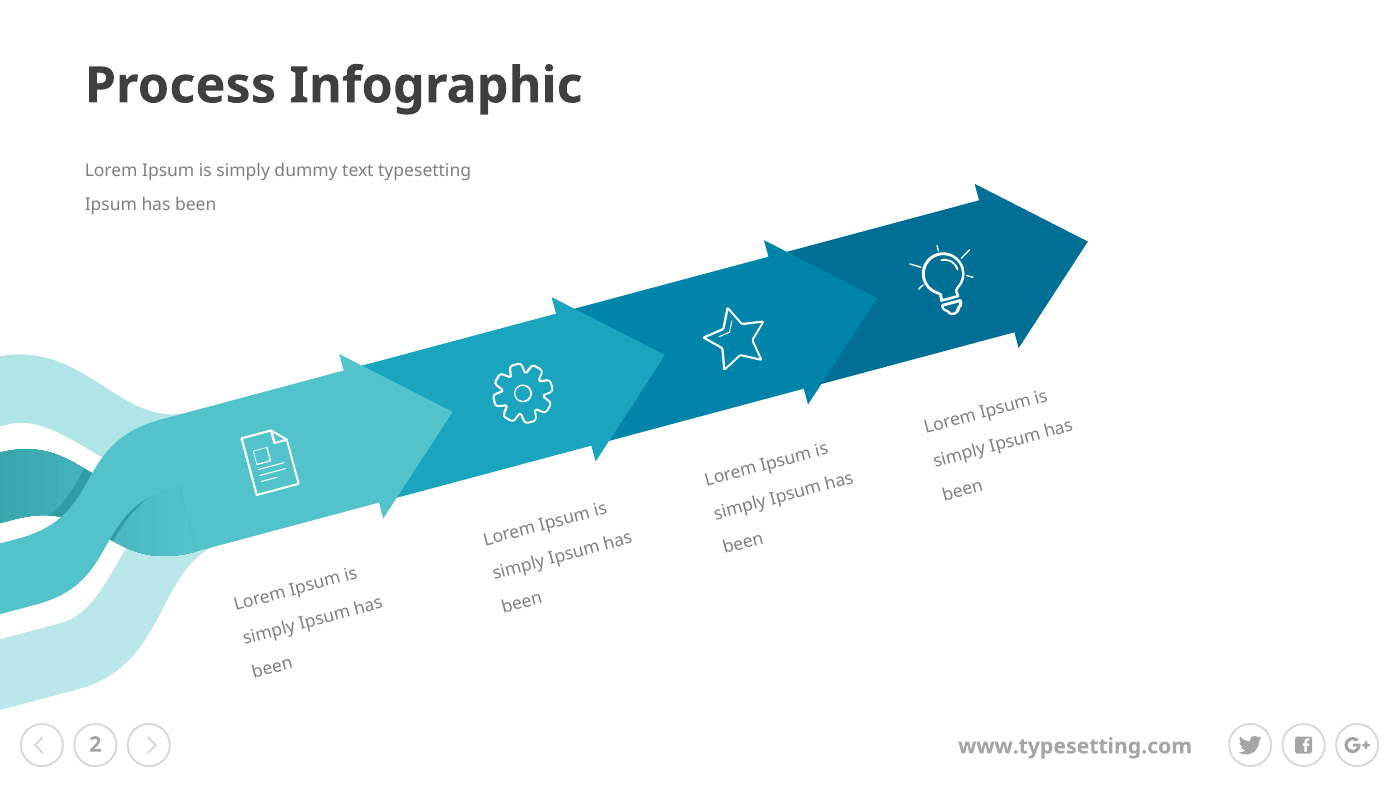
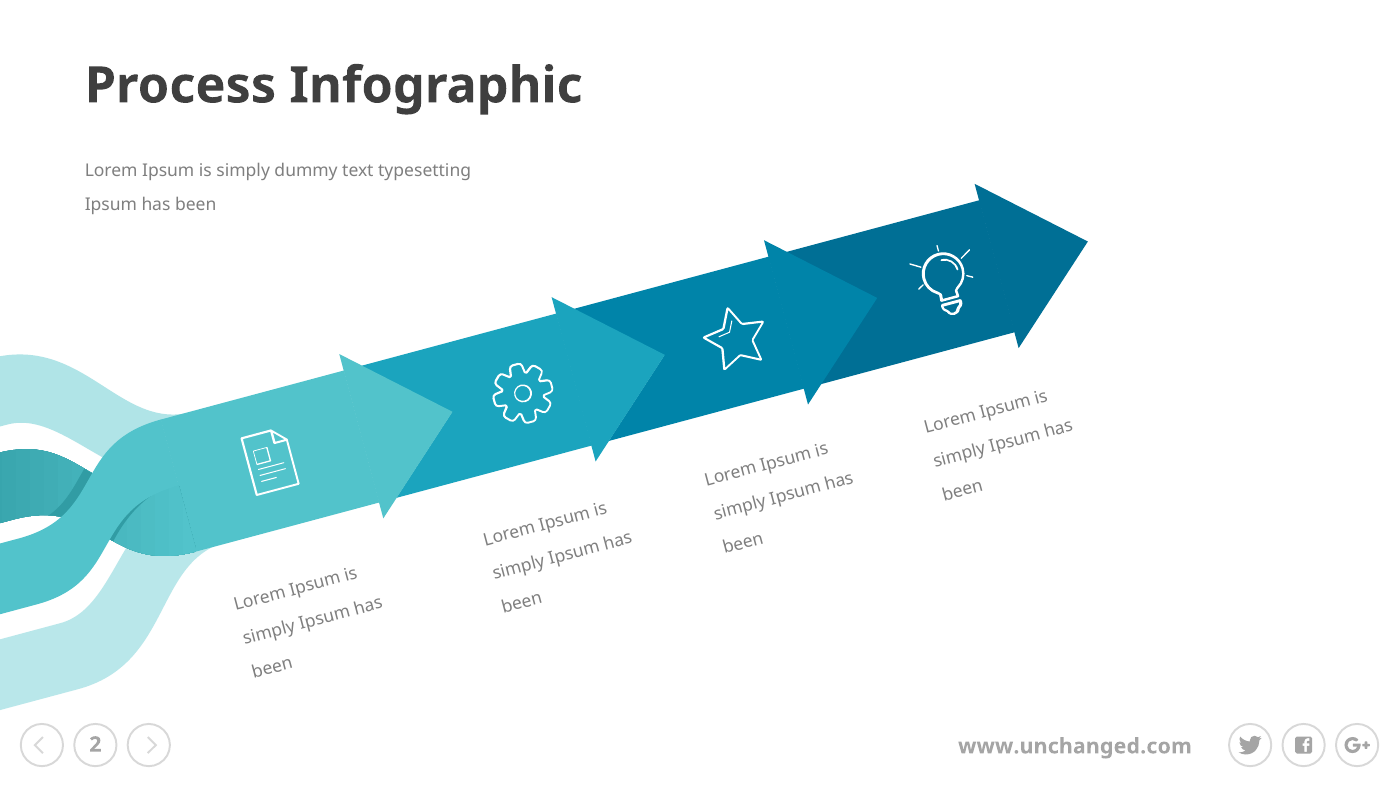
www.typesetting.com: www.typesetting.com -> www.unchanged.com
